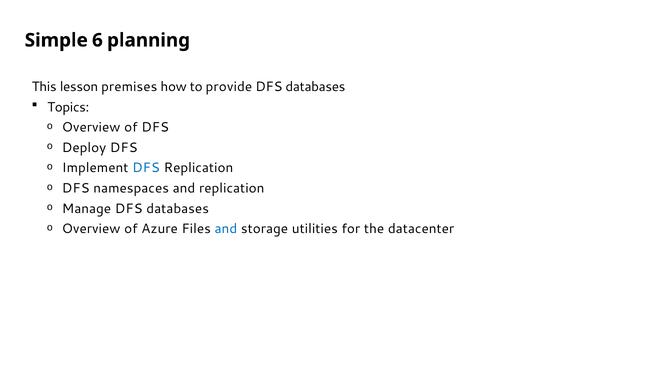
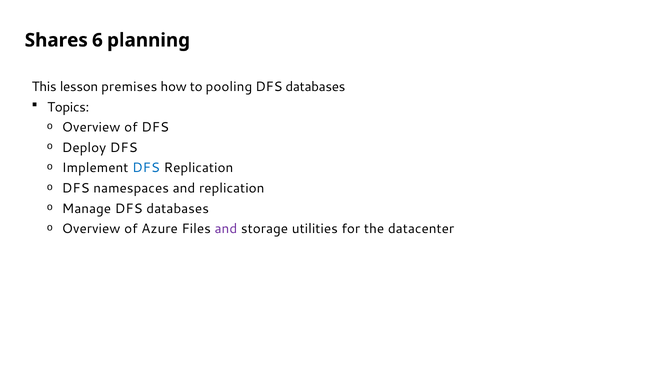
Simple: Simple -> Shares
provide: provide -> pooling
and at (226, 229) colour: blue -> purple
